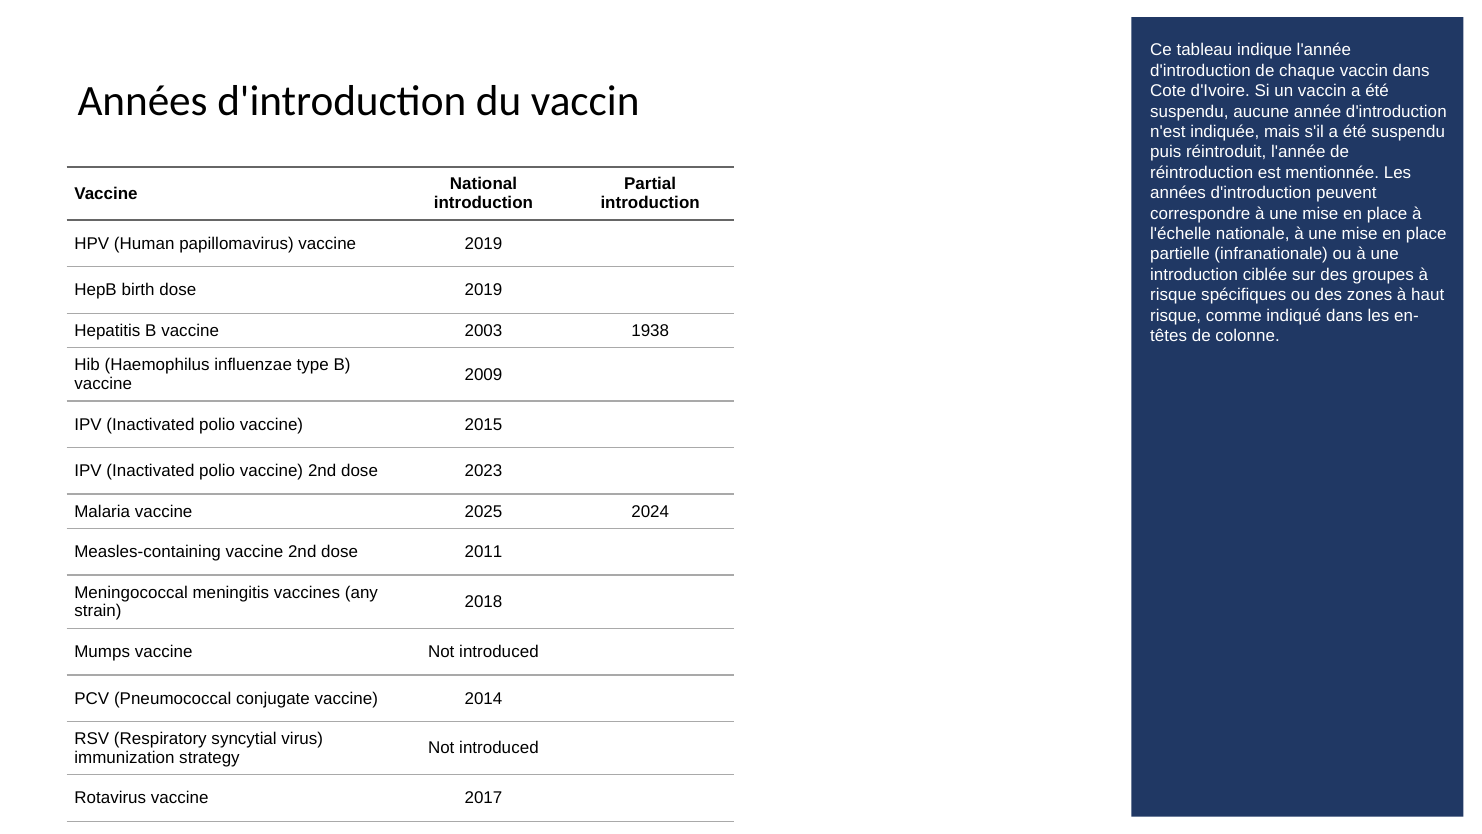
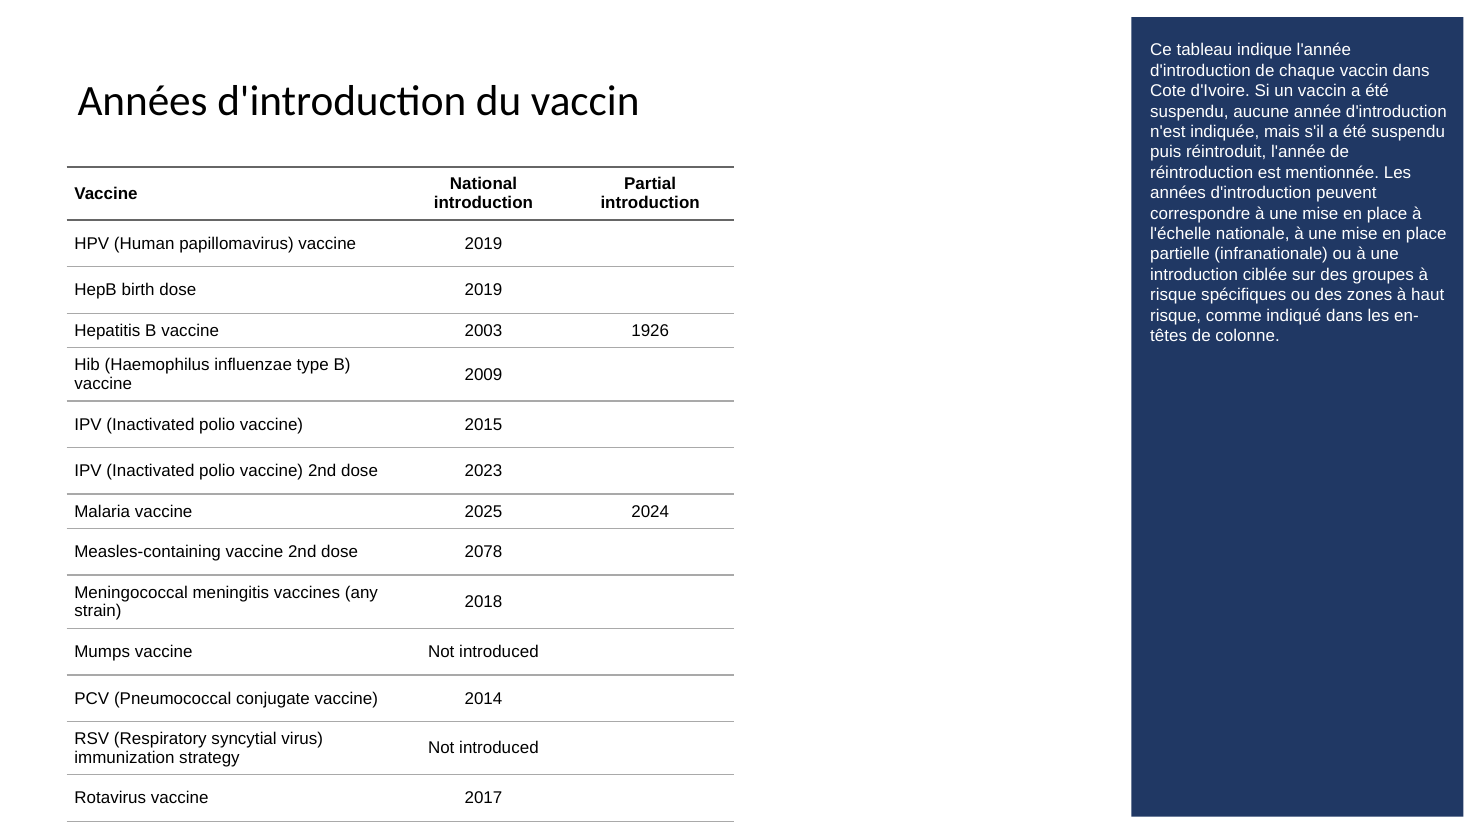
1938: 1938 -> 1926
2011: 2011 -> 2078
